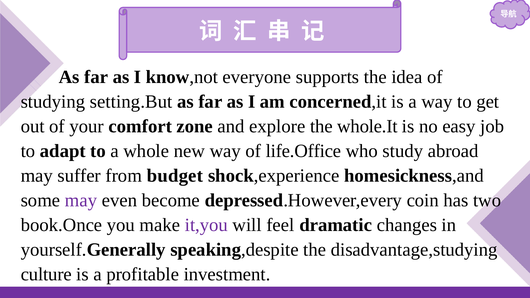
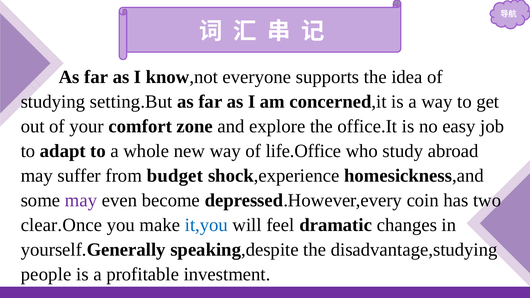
whole.It: whole.It -> office.It
book.Once: book.Once -> clear.Once
it,you colour: purple -> blue
culture: culture -> people
